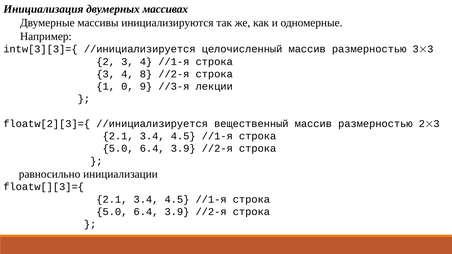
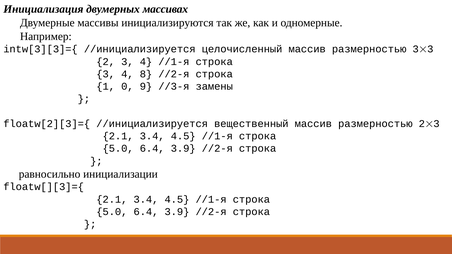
лекции: лекции -> замены
